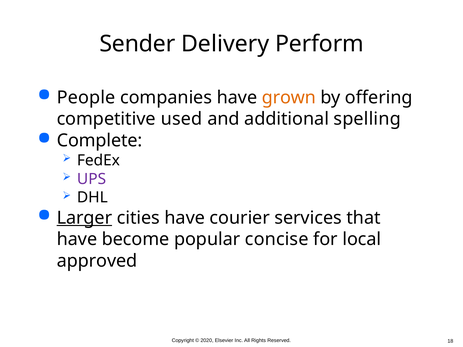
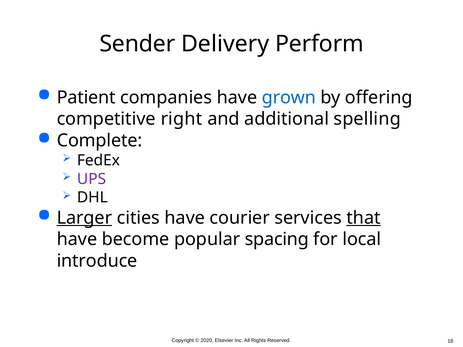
People: People -> Patient
grown colour: orange -> blue
used: used -> right
that underline: none -> present
concise: concise -> spacing
approved: approved -> introduce
